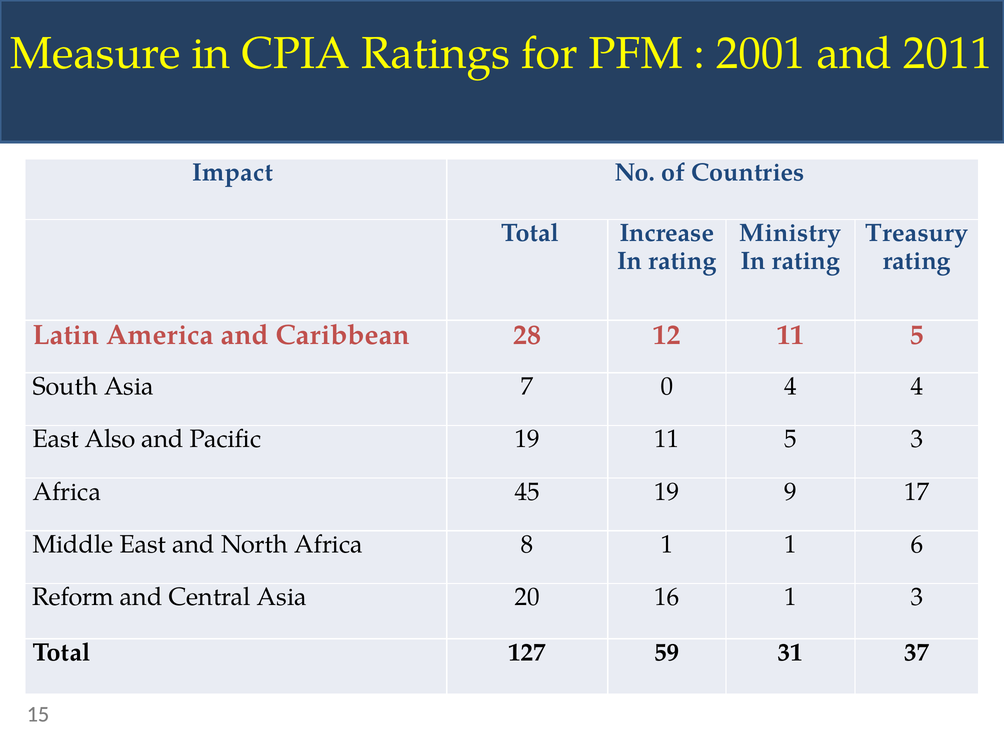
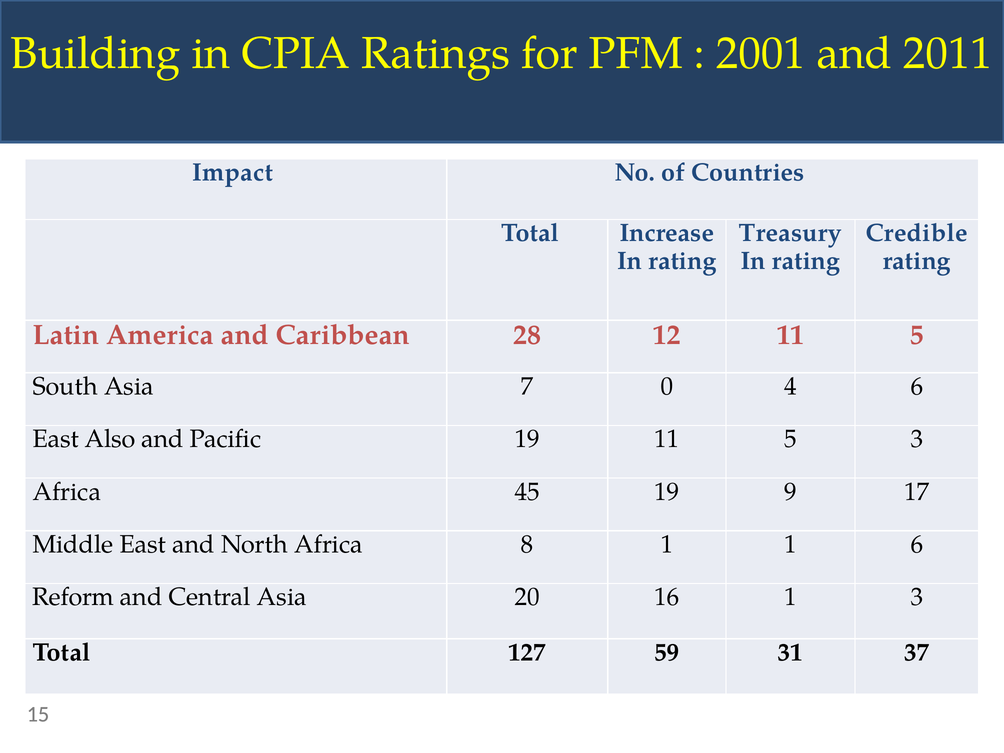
Measure: Measure -> Building
Ministry: Ministry -> Treasury
Treasury: Treasury -> Credible
4 4: 4 -> 6
